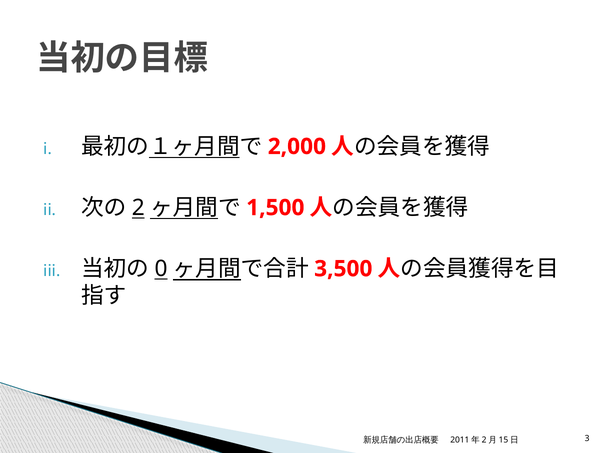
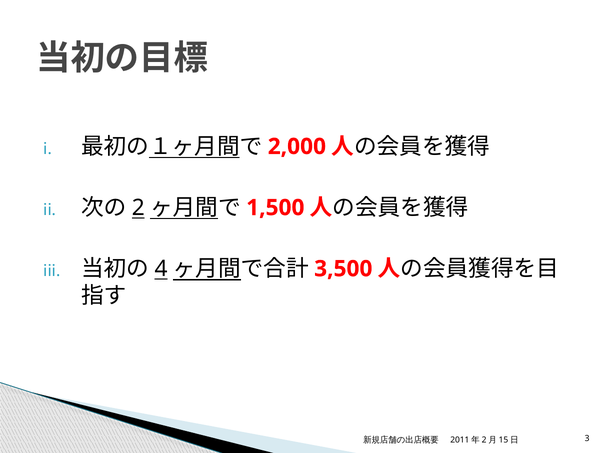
0: 0 -> 4
